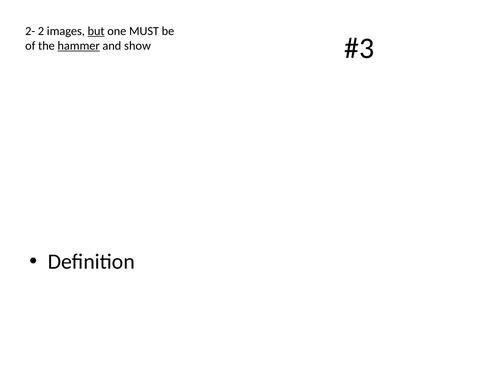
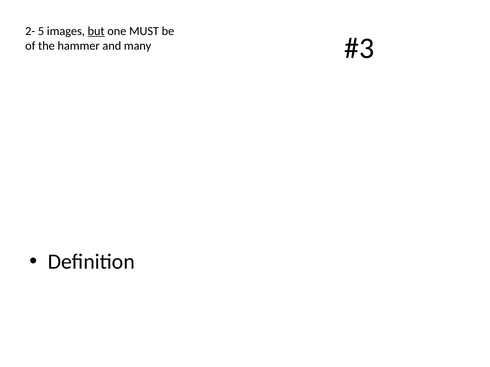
2: 2 -> 5
hammer underline: present -> none
show: show -> many
